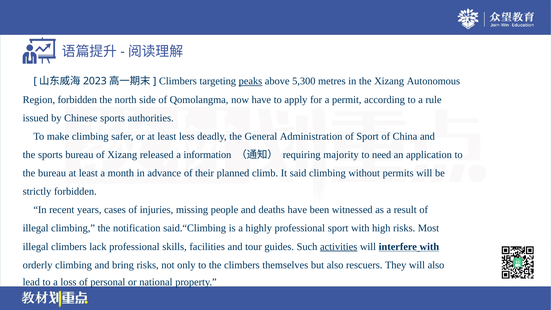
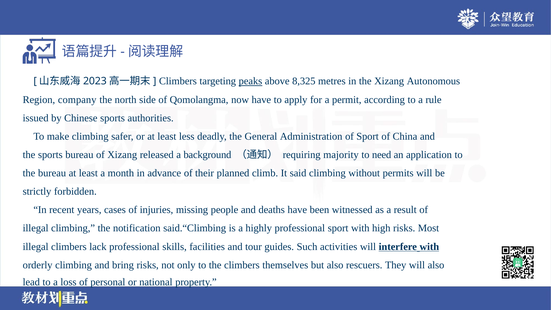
5,300: 5,300 -> 8,325
Region forbidden: forbidden -> company
information: information -> background
activities underline: present -> none
